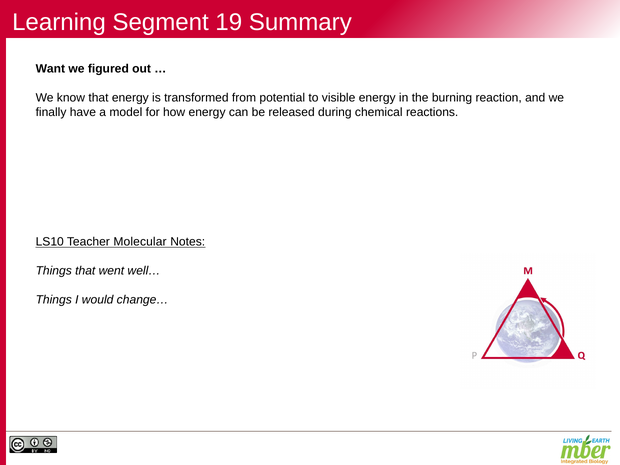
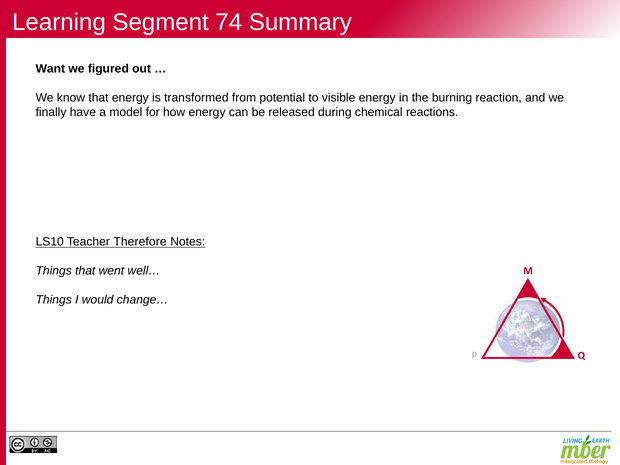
19: 19 -> 74
Molecular: Molecular -> Therefore
